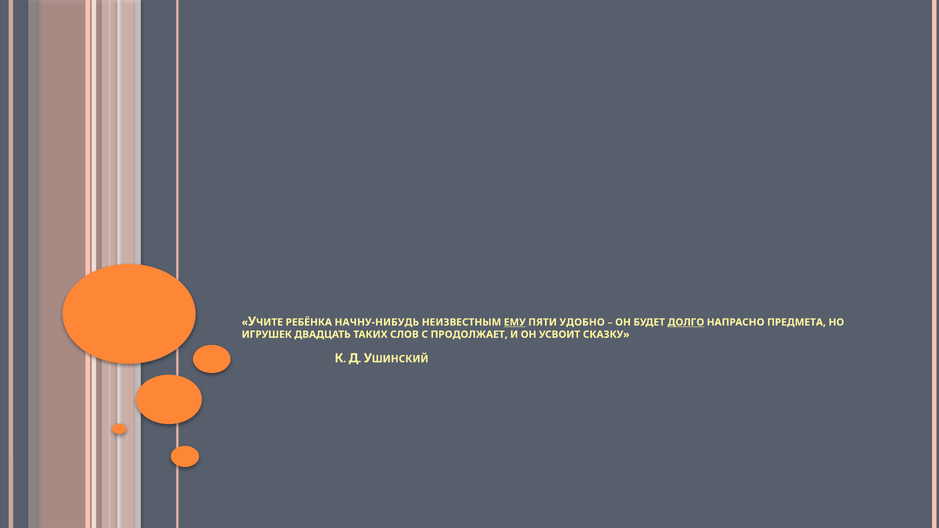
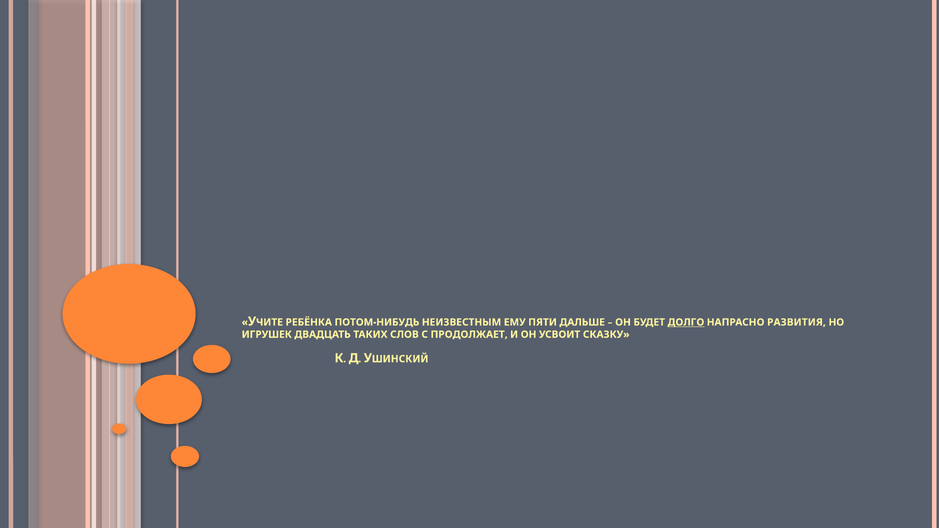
НАЧНУ-НИБУДЬ: НАЧНУ-НИБУДЬ -> ПОТОМ-НИБУДЬ
ЕМУ underline: present -> none
УДОБНО: УДОБНО -> ДАЛЬШЕ
ПРЕДМЕТА: ПРЕДМЕТА -> РАЗВИТИЯ
